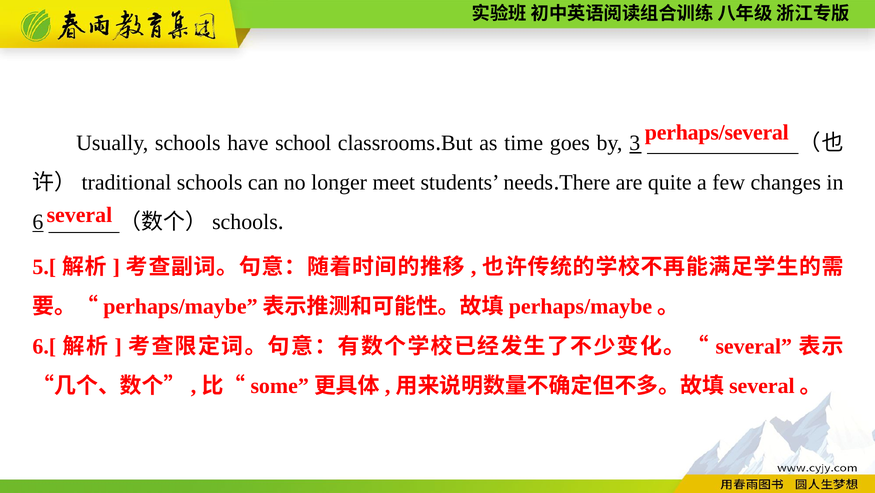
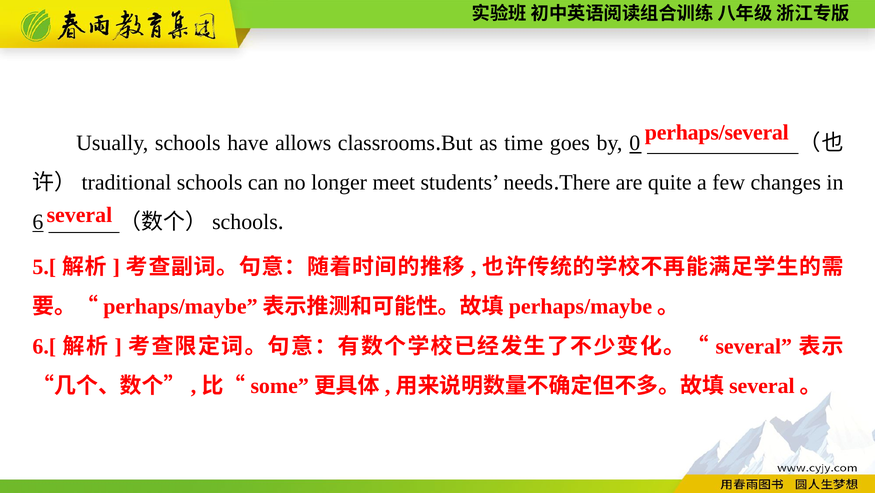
school: school -> allows
3: 3 -> 0
